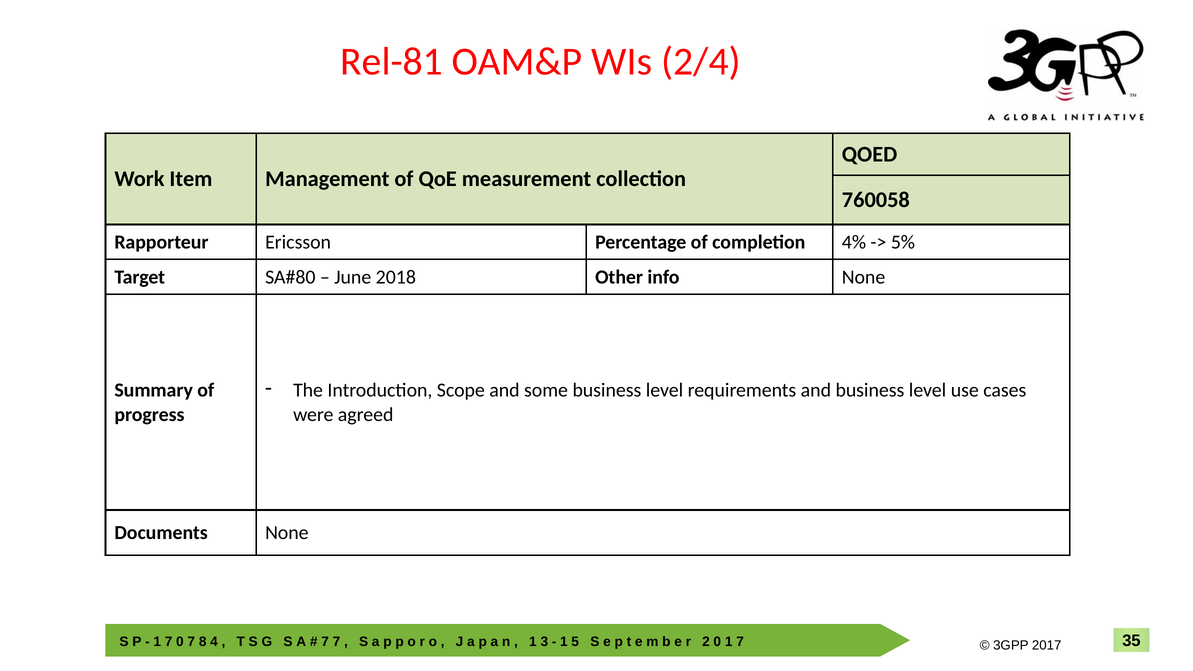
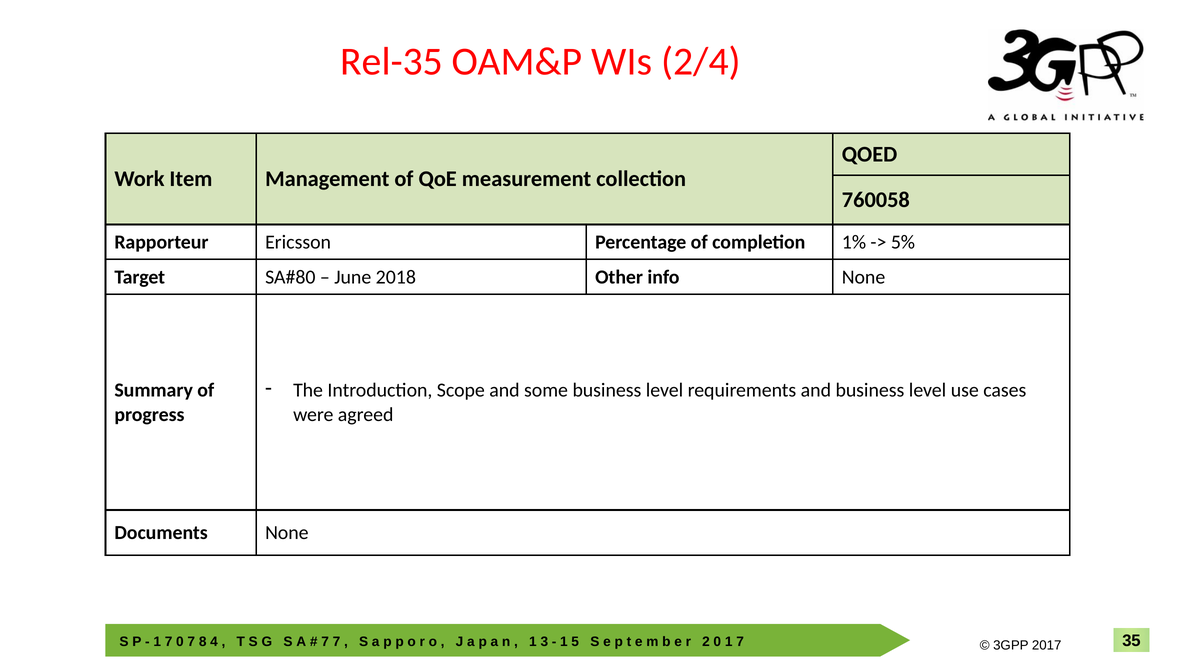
Rel-81: Rel-81 -> Rel-35
4%: 4% -> 1%
